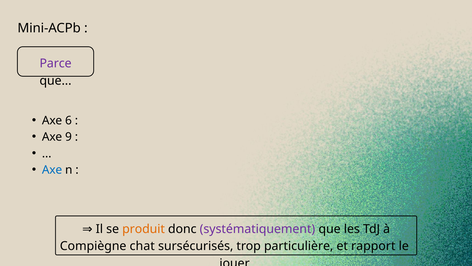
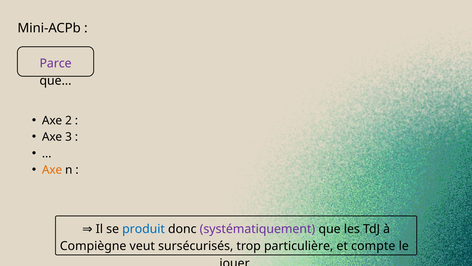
6: 6 -> 2
9: 9 -> 3
Axe at (52, 170) colour: blue -> orange
produit colour: orange -> blue
chat: chat -> veut
rapport: rapport -> compte
